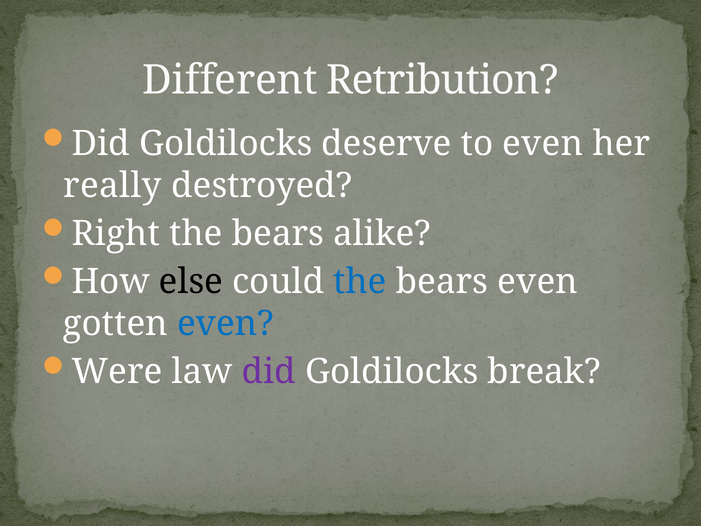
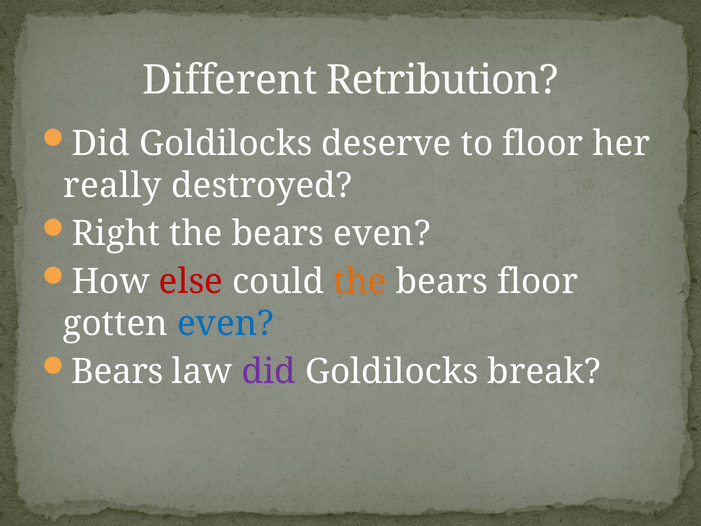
to even: even -> floor
bears alike: alike -> even
else colour: black -> red
the at (360, 282) colour: blue -> orange
bears even: even -> floor
Were at (117, 372): Were -> Bears
